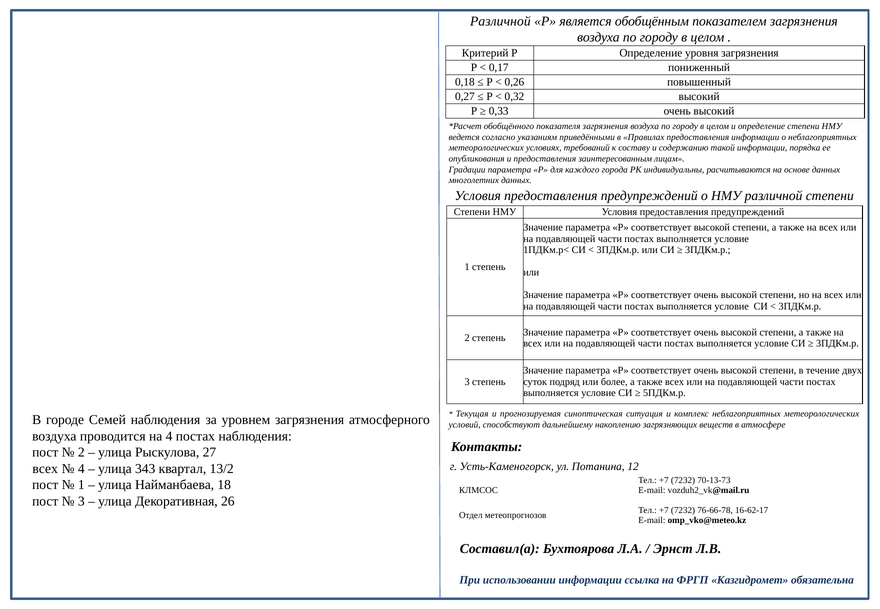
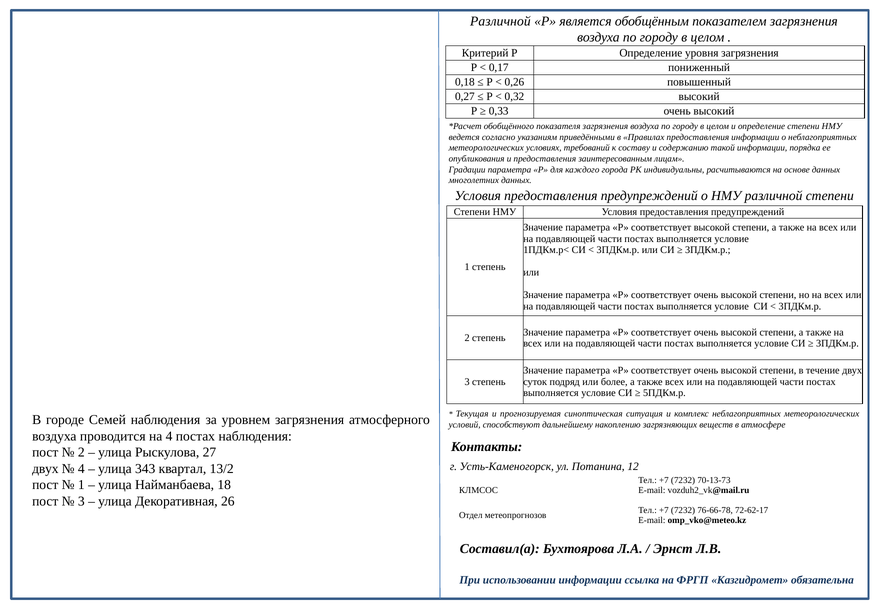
всех at (45, 469): всех -> двух
16-62-17: 16-62-17 -> 72-62-17
